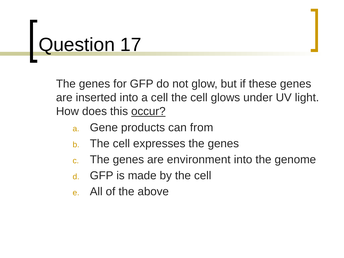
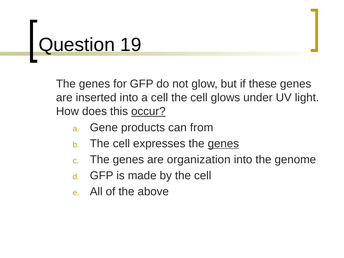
17: 17 -> 19
genes at (223, 144) underline: none -> present
environment: environment -> organization
